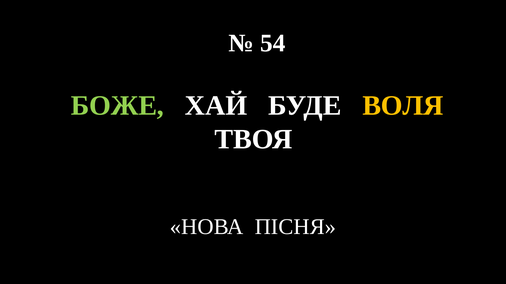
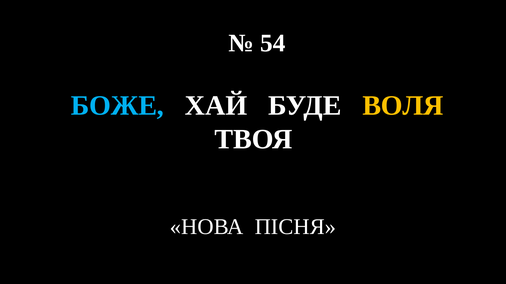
БОЖЕ colour: light green -> light blue
